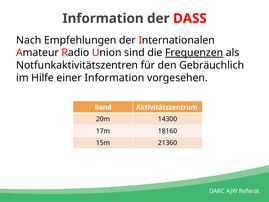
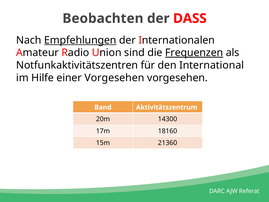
Information at (103, 18): Information -> Beobachten
Empfehlungen underline: none -> present
Gebräuchlich: Gebräuchlich -> International
einer Information: Information -> Vorgesehen
